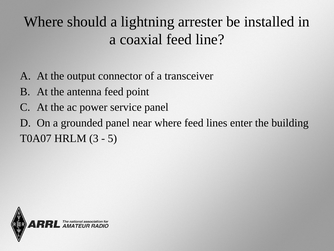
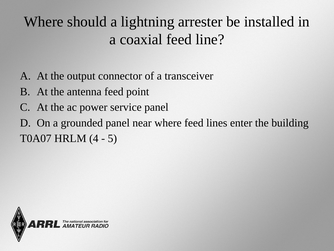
3: 3 -> 4
